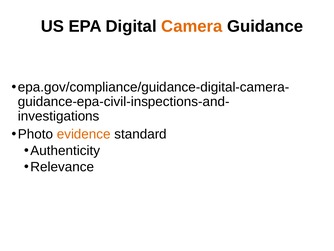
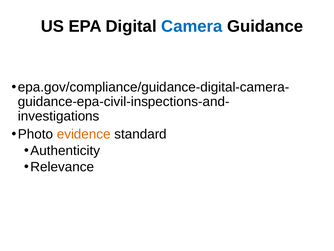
Camera colour: orange -> blue
